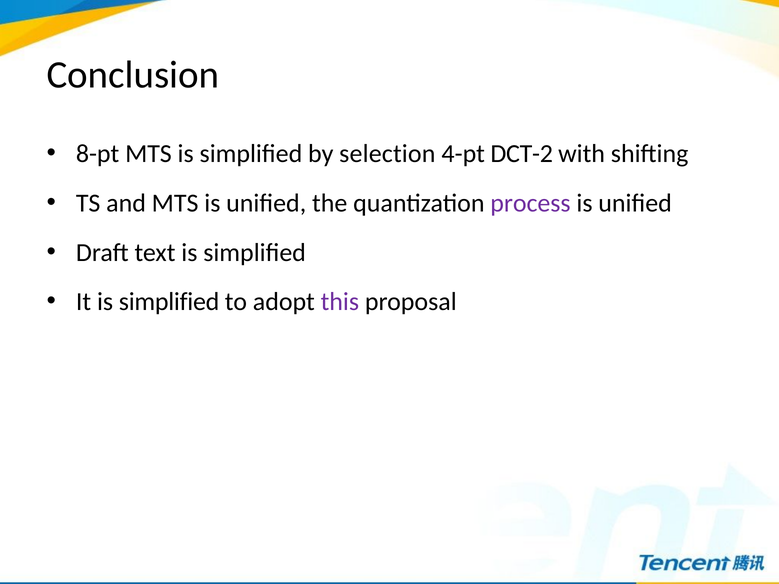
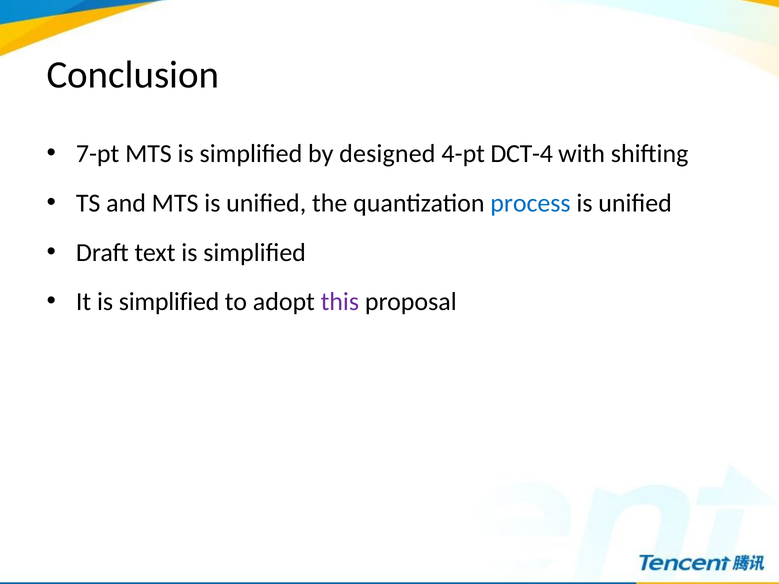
8-pt: 8-pt -> 7-pt
selection: selection -> designed
DCT-2: DCT-2 -> DCT-4
process colour: purple -> blue
